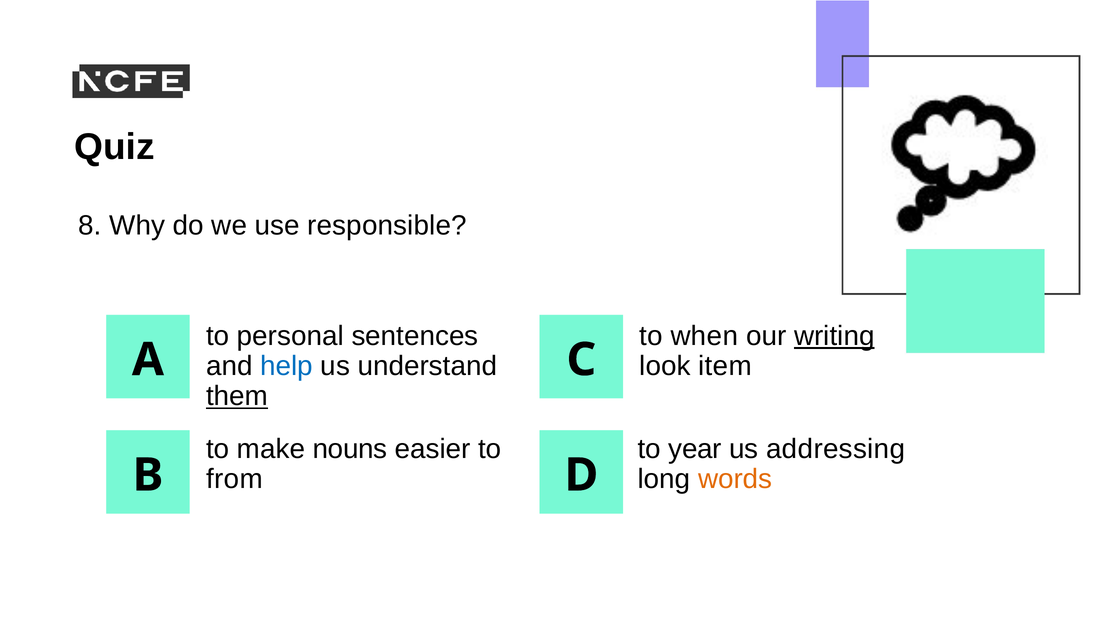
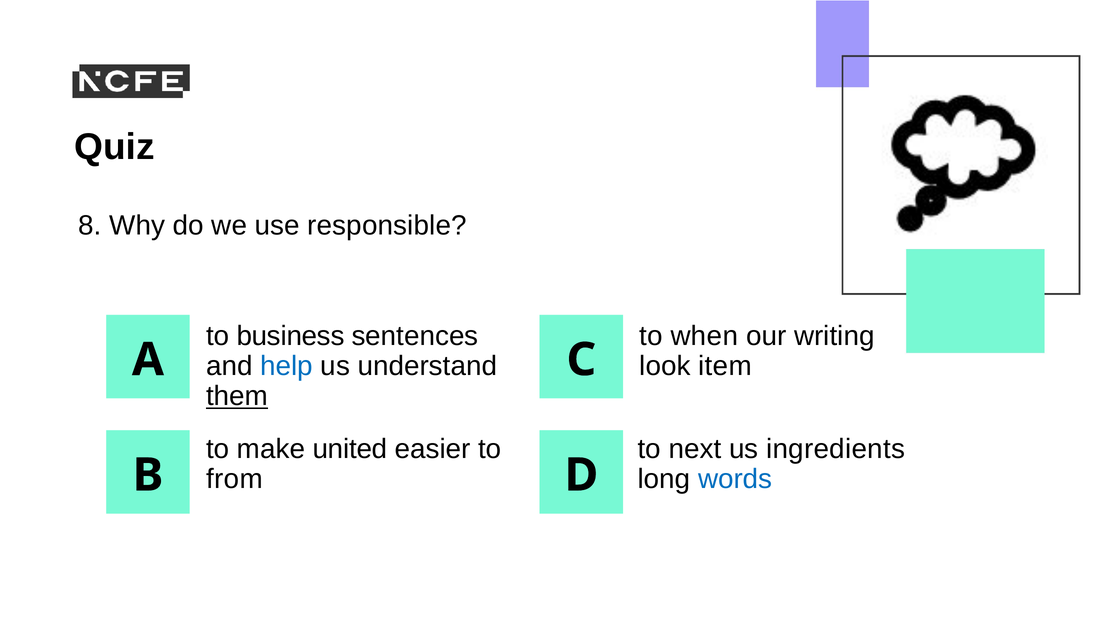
personal: personal -> business
writing underline: present -> none
nouns: nouns -> united
year: year -> next
addressing: addressing -> ingredients
words colour: orange -> blue
